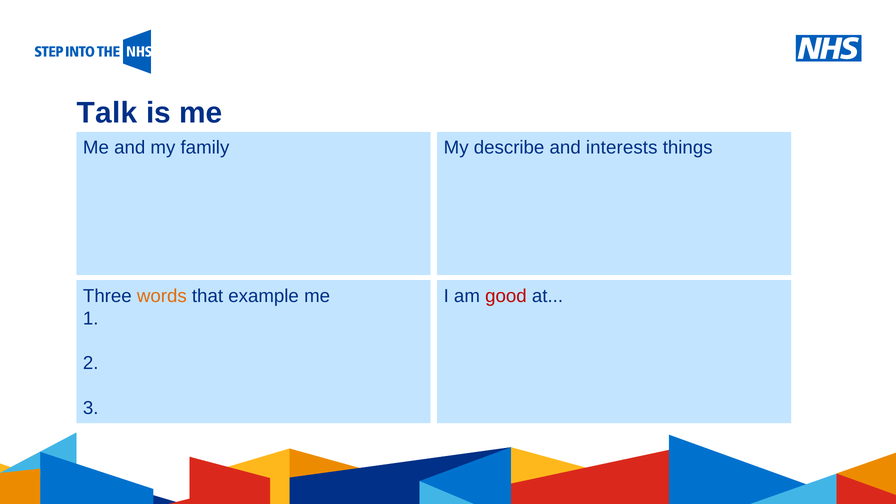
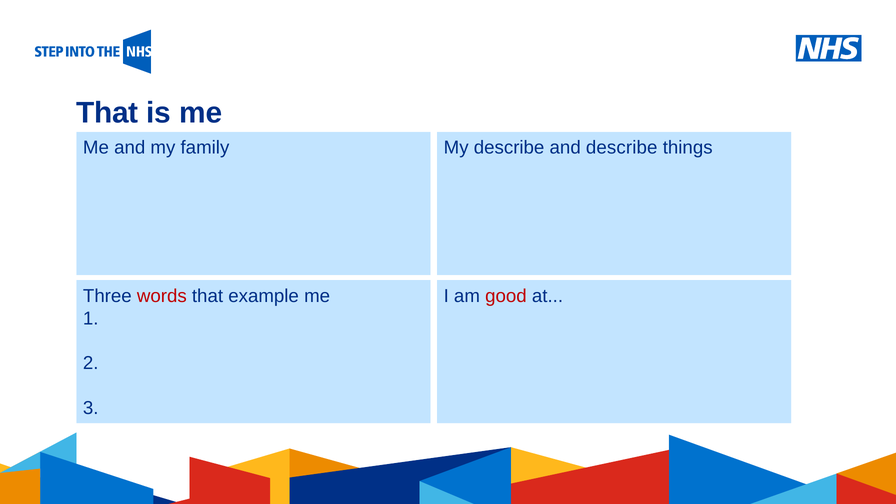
Talk at (107, 113): Talk -> That
and interests: interests -> describe
words colour: orange -> red
